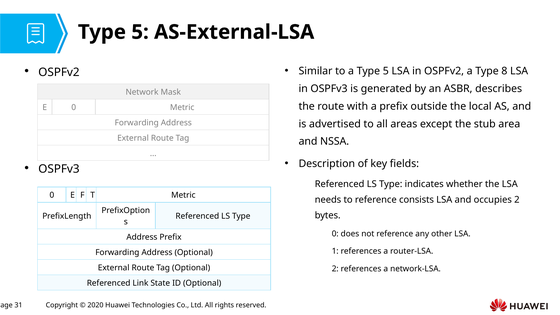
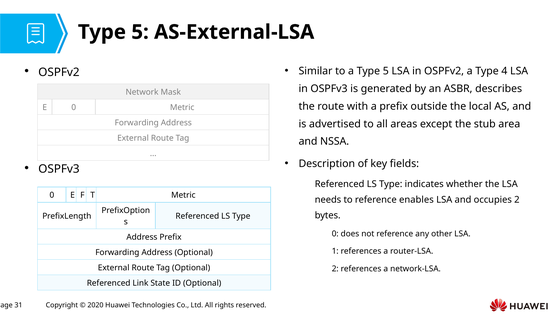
8: 8 -> 4
consists: consists -> enables
